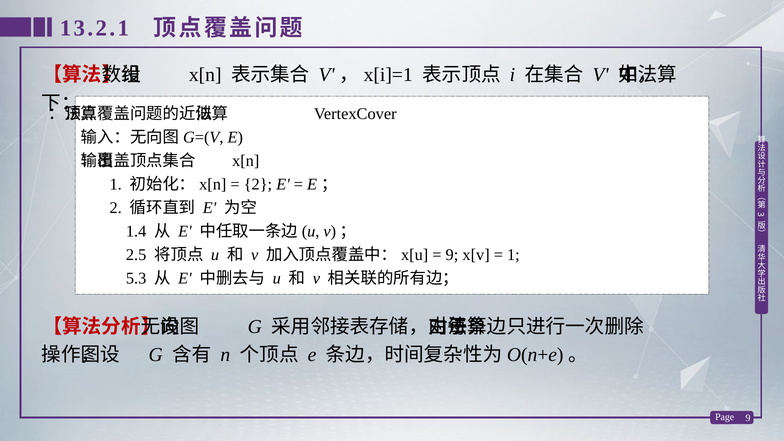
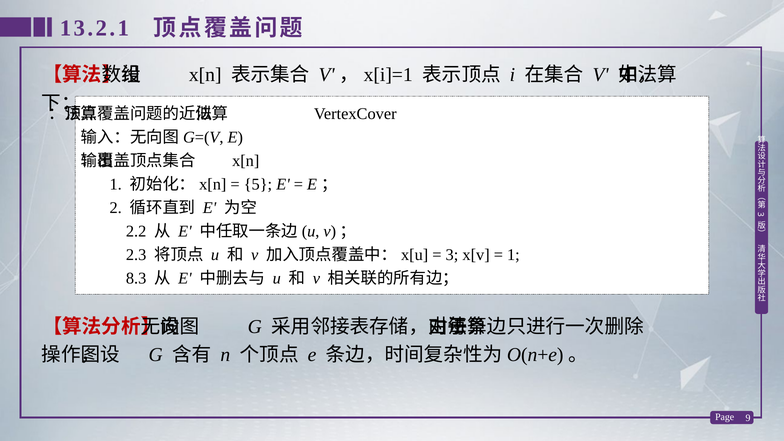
2 at (258, 184): 2 -> 5
1.4: 1.4 -> 2.2
2.5: 2.5 -> 2.3
9 at (452, 255): 9 -> 3
5.3: 5.3 -> 8.3
